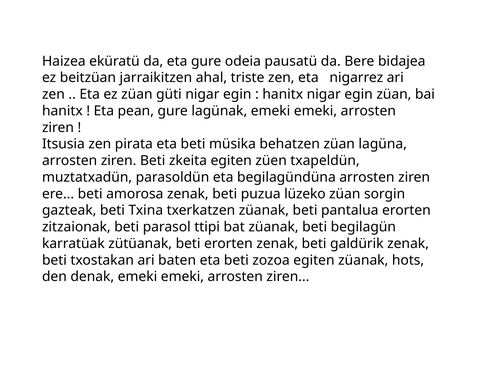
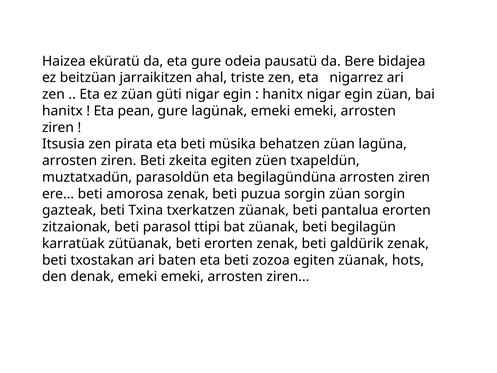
puzua lüzeko: lüzeko -> sorgin
